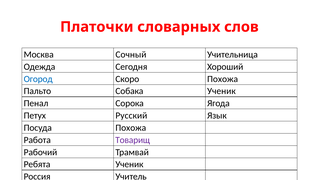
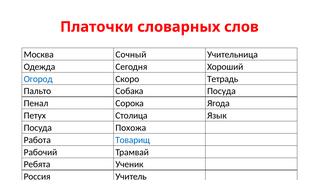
Скоро Похожа: Похожа -> Тетрадь
Собака Ученик: Ученик -> Посуда
Русский: Русский -> Столица
Товарищ colour: purple -> blue
